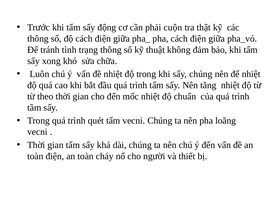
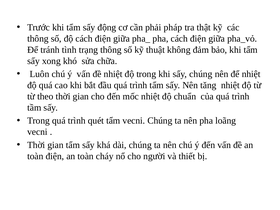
cuộn: cuộn -> pháp
